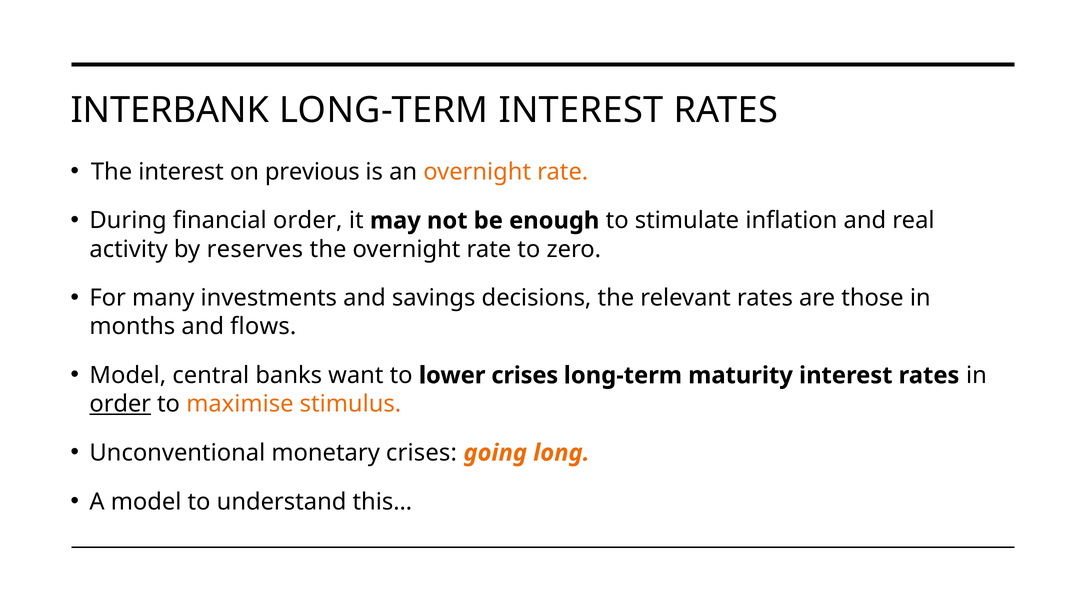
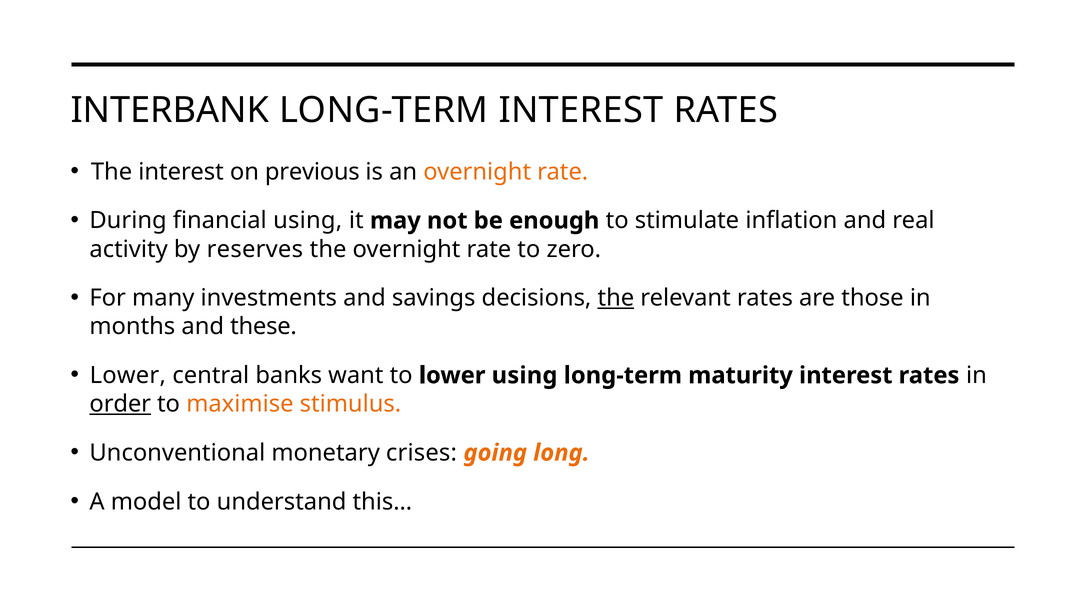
financial order: order -> using
the at (616, 298) underline: none -> present
flows: flows -> these
Model at (128, 375): Model -> Lower
lower crises: crises -> using
